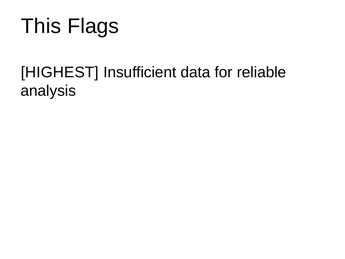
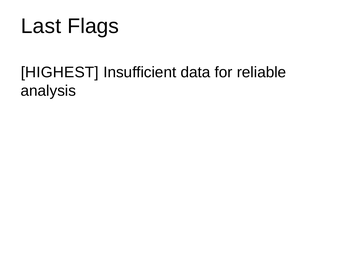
This: This -> Last
